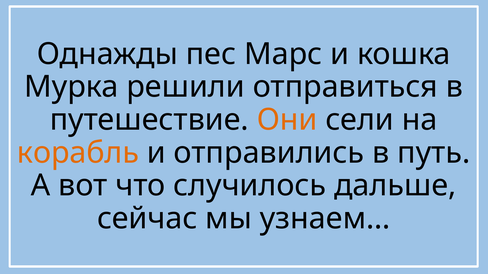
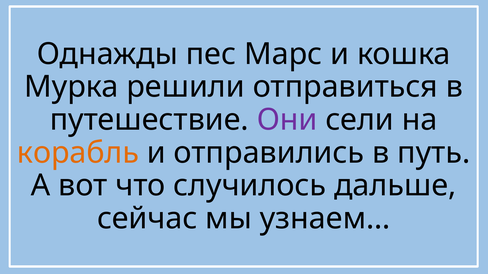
Они colour: orange -> purple
